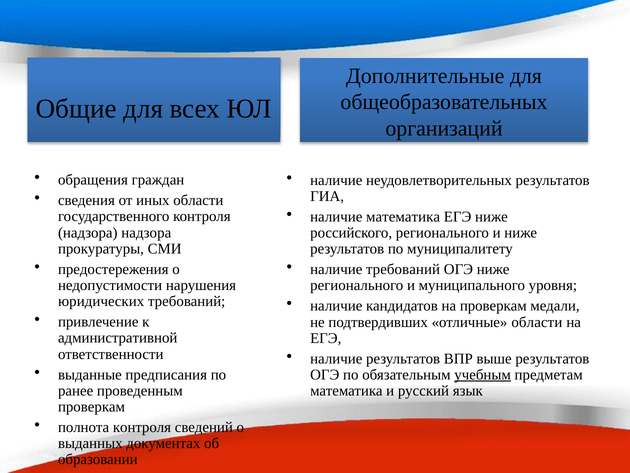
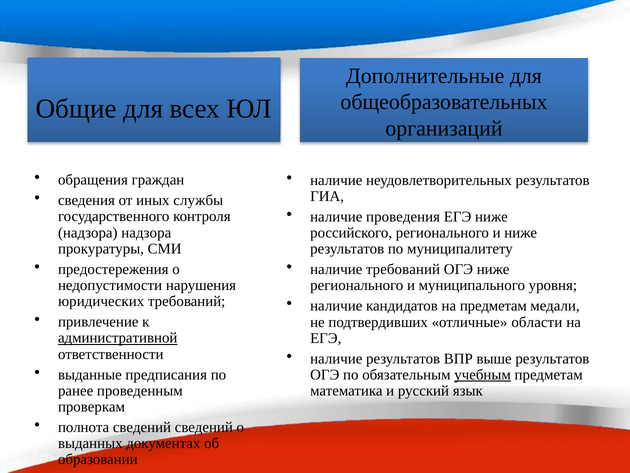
иных области: области -> службы
наличие математика: математика -> проведения
на проверкам: проверкам -> предметам
административной underline: none -> present
полнота контроля: контроля -> сведений
